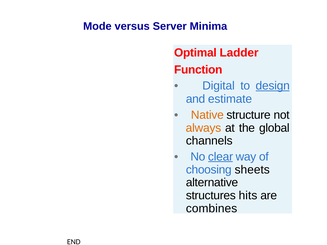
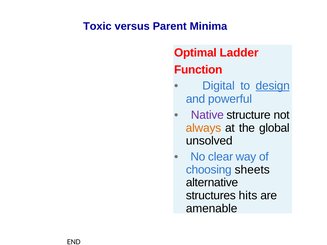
Mode: Mode -> Toxic
Server: Server -> Parent
estimate: estimate -> powerful
Native colour: orange -> purple
channels: channels -> unsolved
clear underline: present -> none
combines: combines -> amenable
